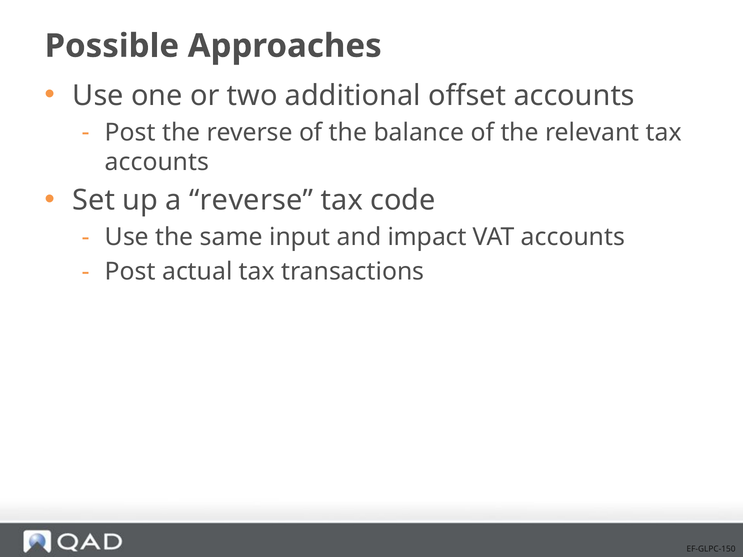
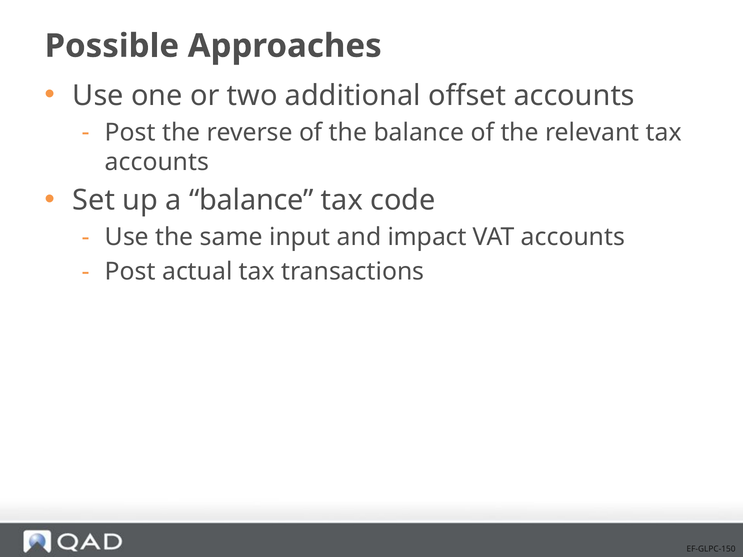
a reverse: reverse -> balance
